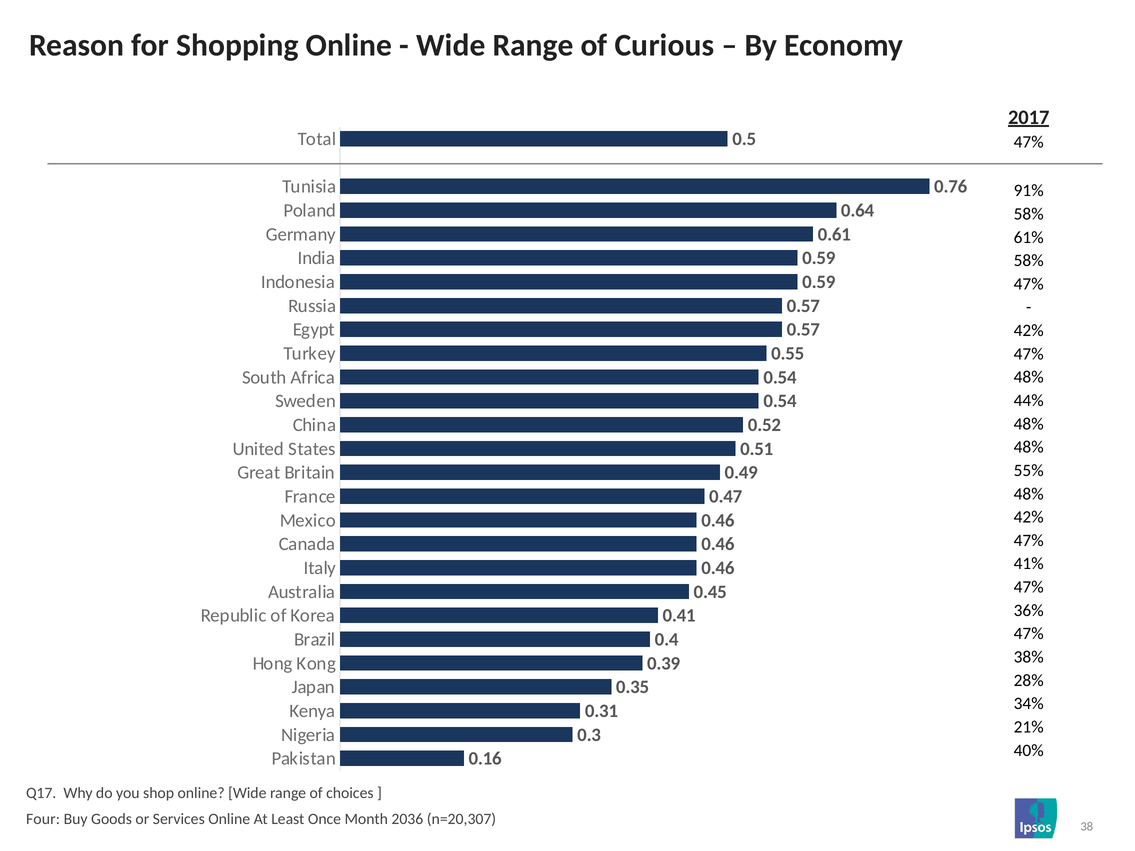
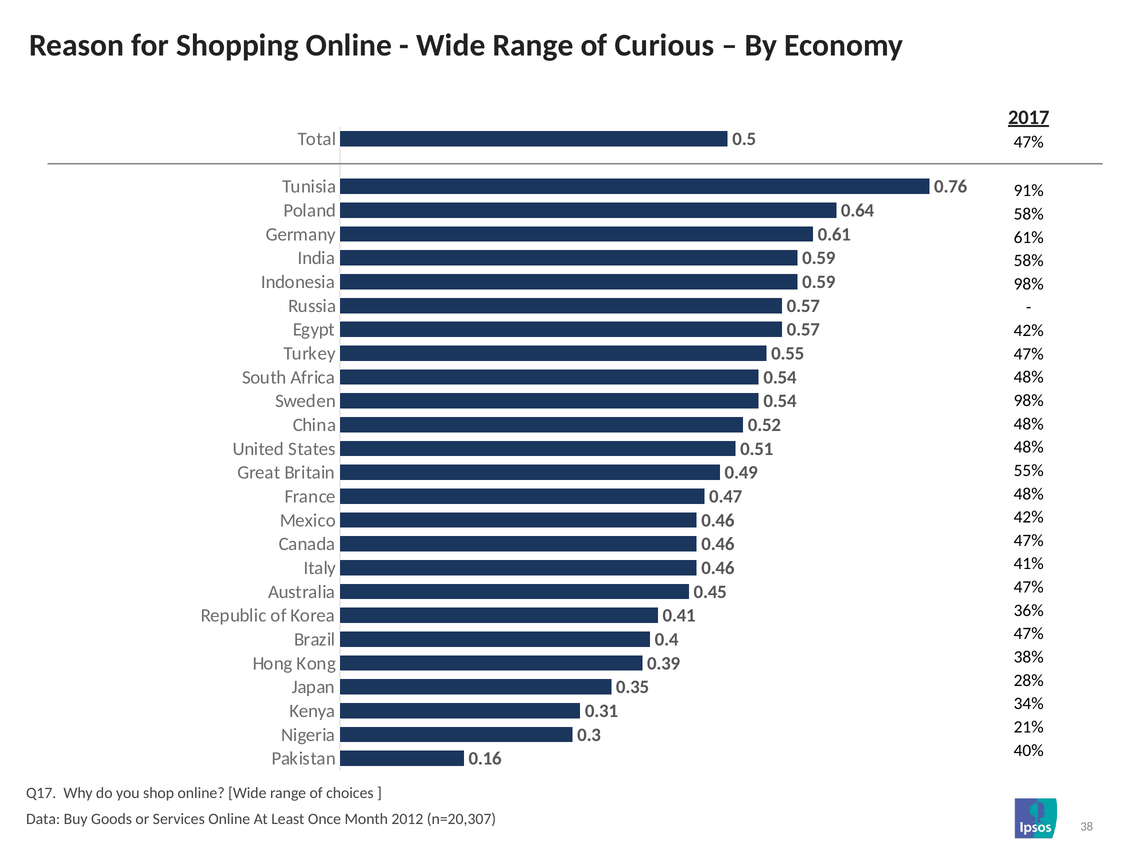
47% at (1029, 284): 47% -> 98%
44% at (1029, 401): 44% -> 98%
Four: Four -> Data
2036: 2036 -> 2012
